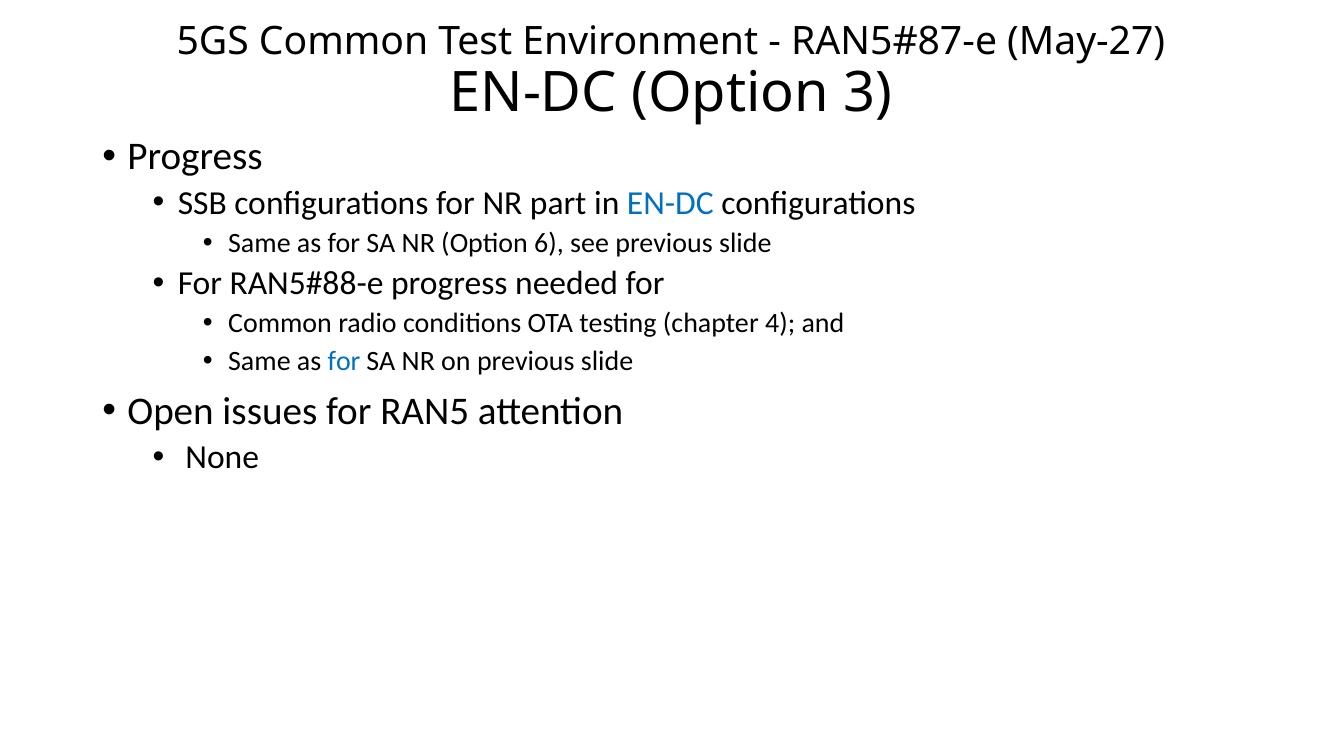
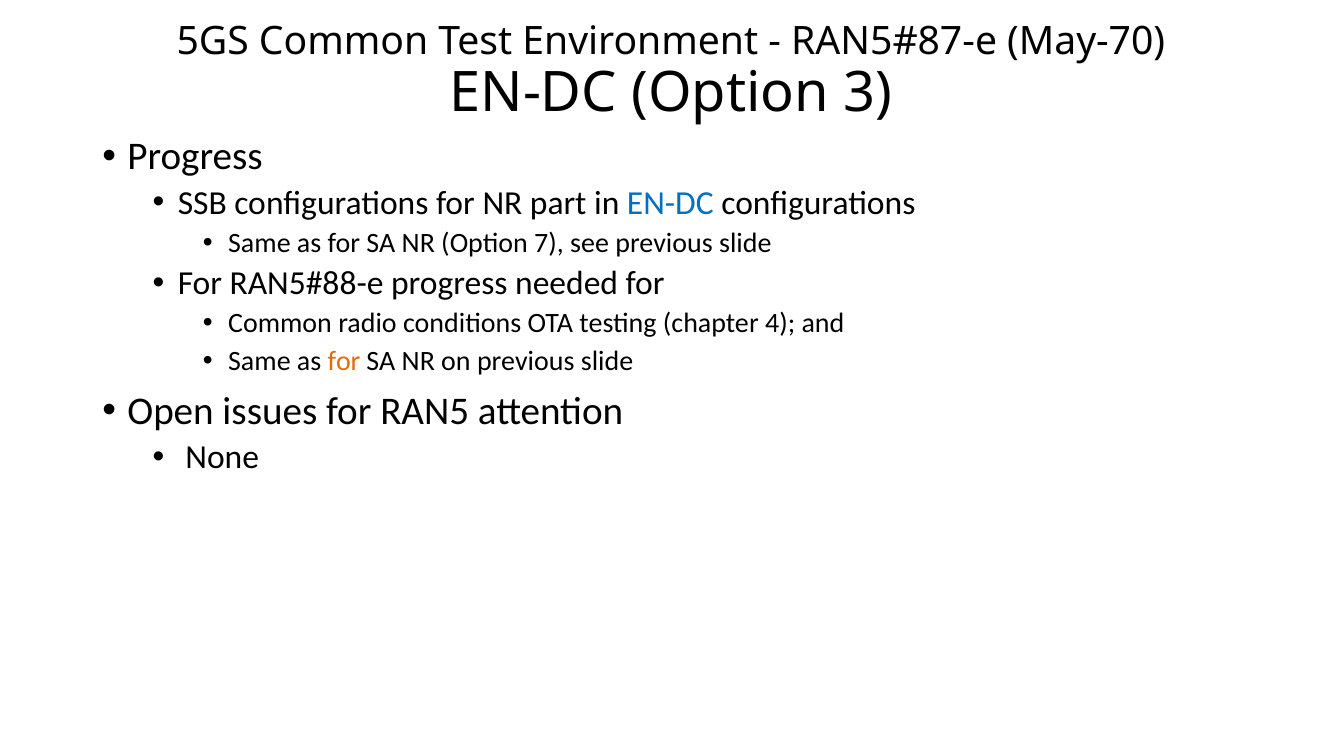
May-27: May-27 -> May-70
6: 6 -> 7
for at (344, 361) colour: blue -> orange
